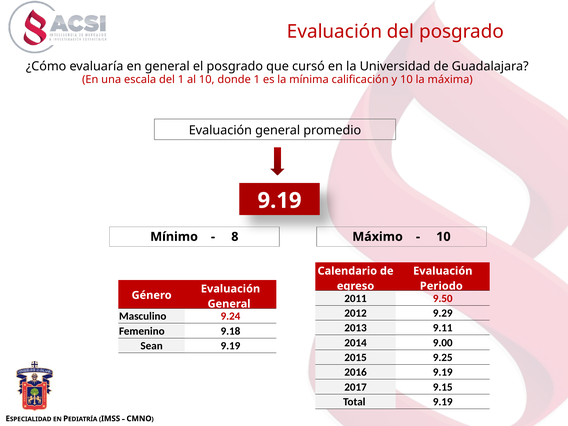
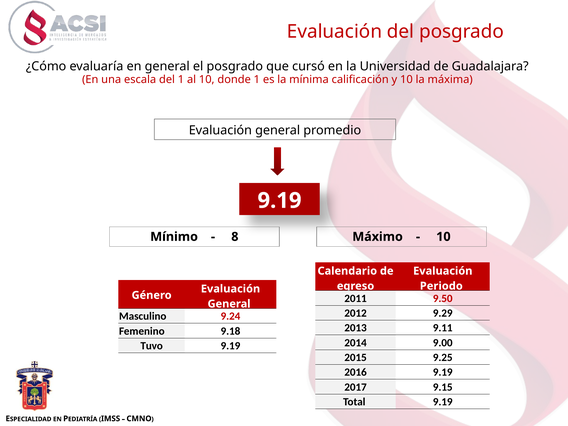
Sean: Sean -> Tuvo
